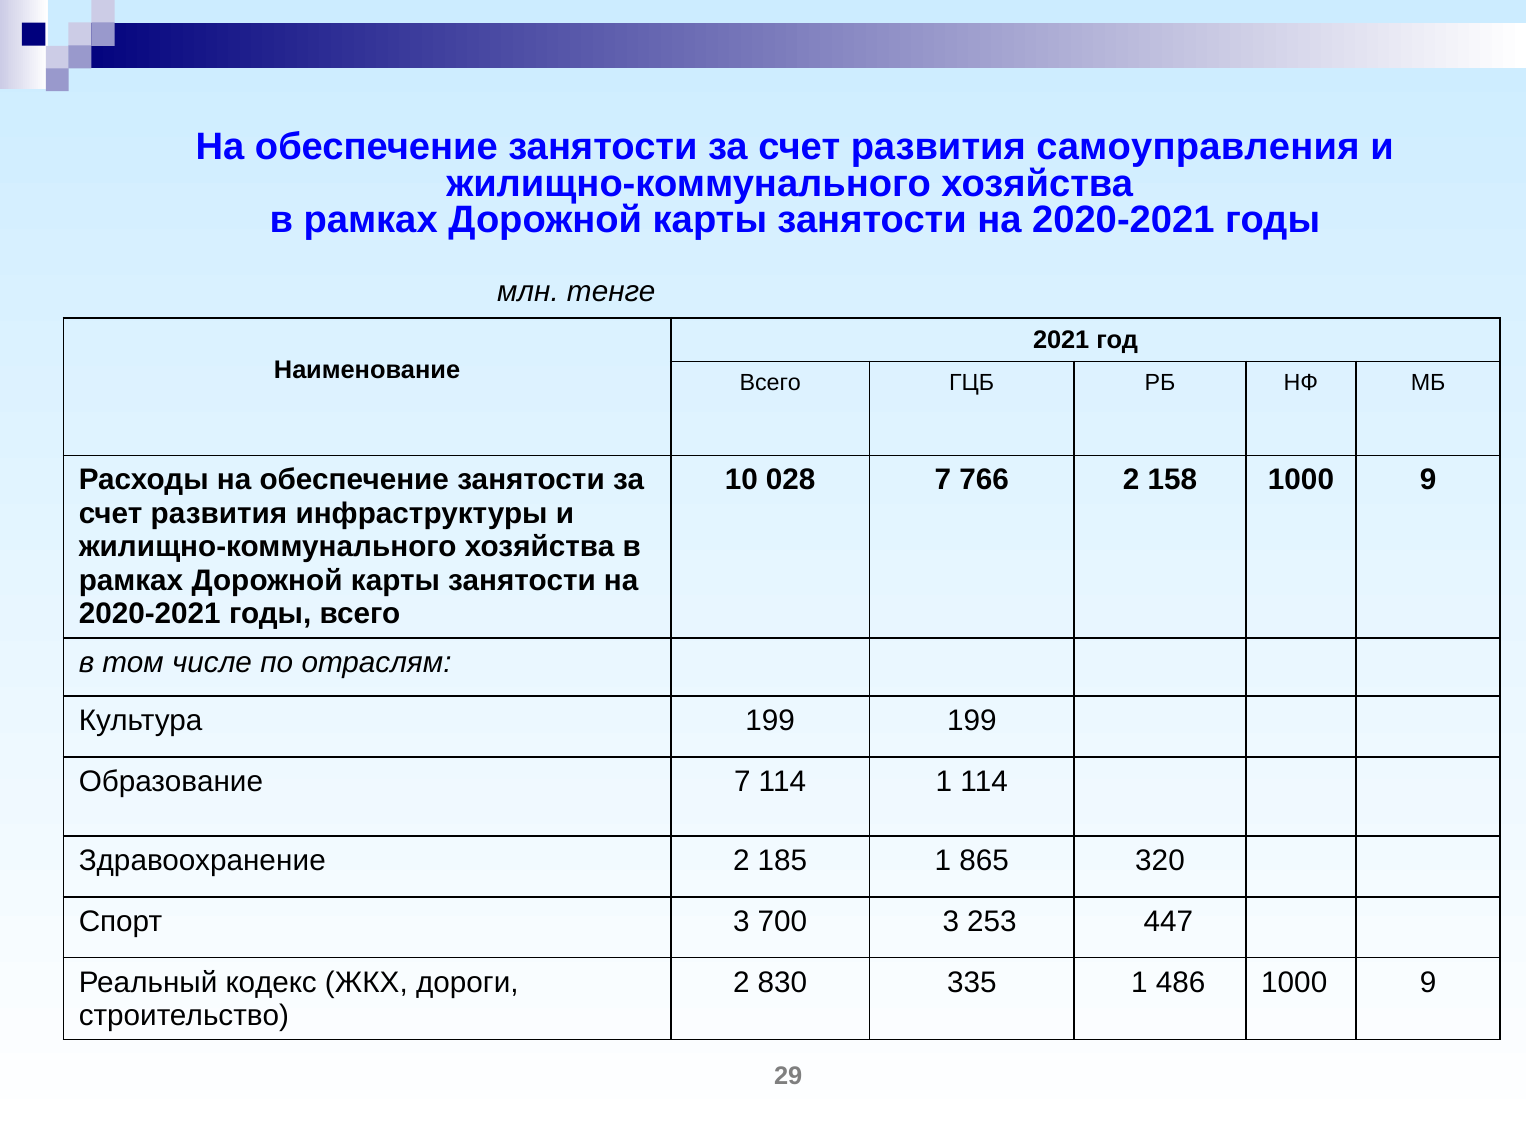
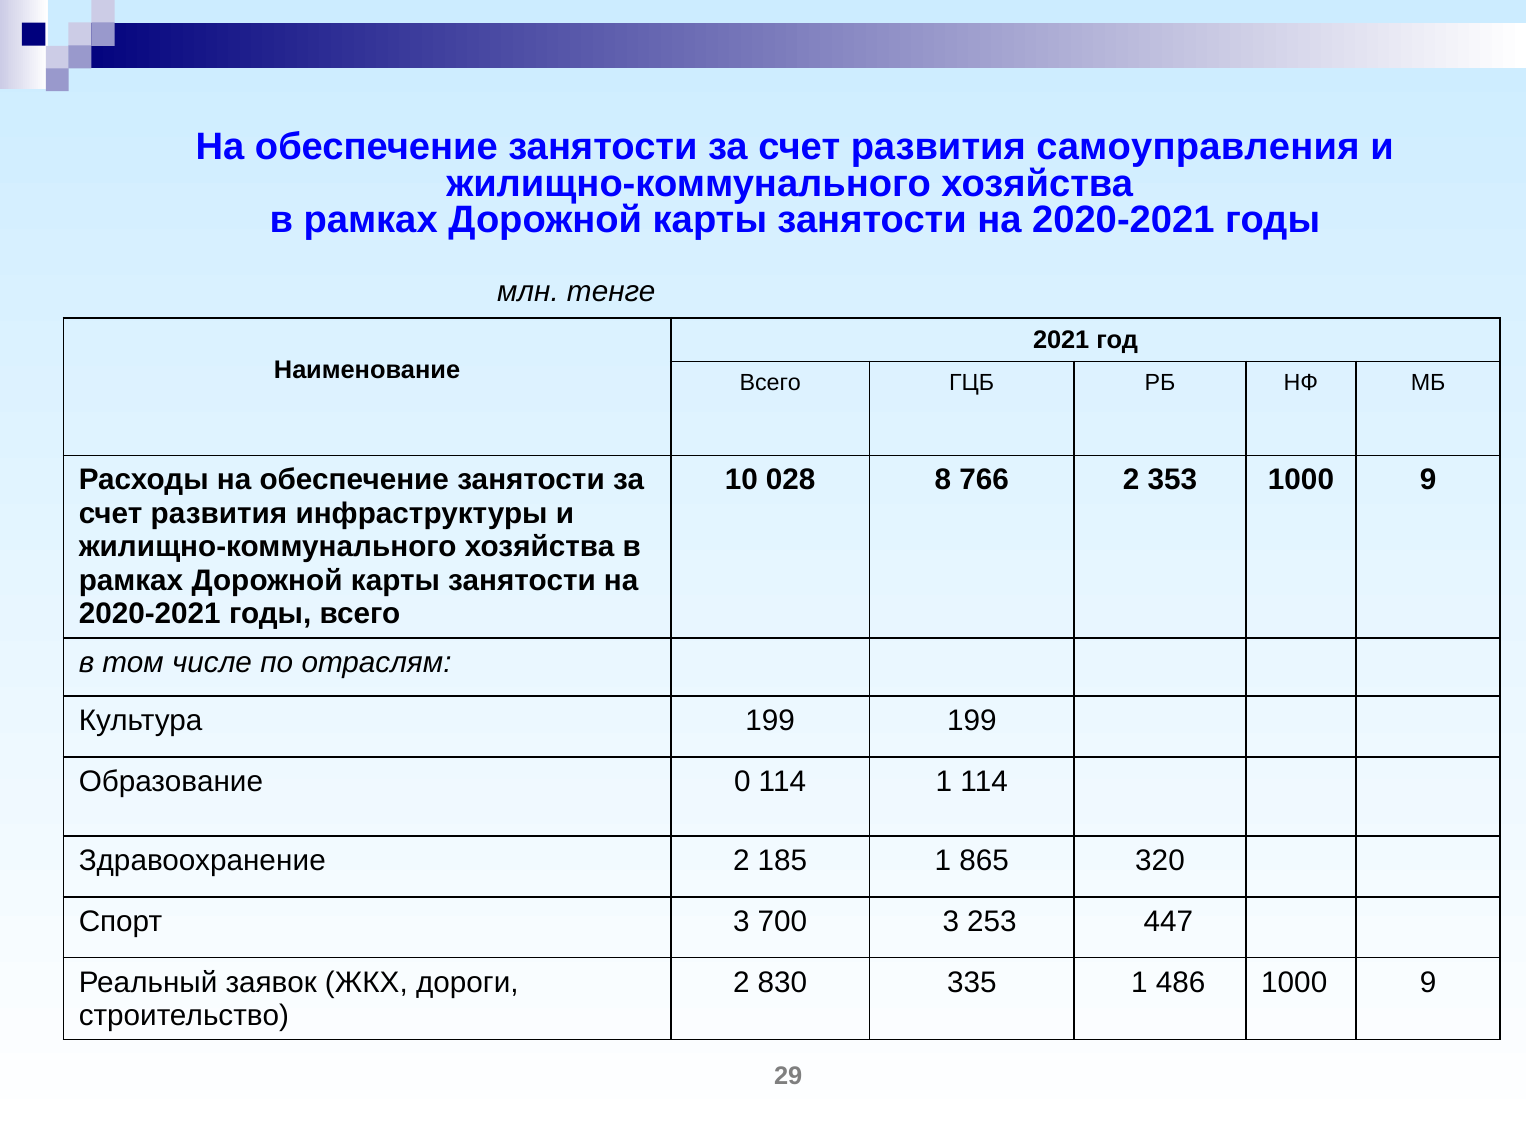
028 7: 7 -> 8
158: 158 -> 353
Образование 7: 7 -> 0
кодекс: кодекс -> заявок
